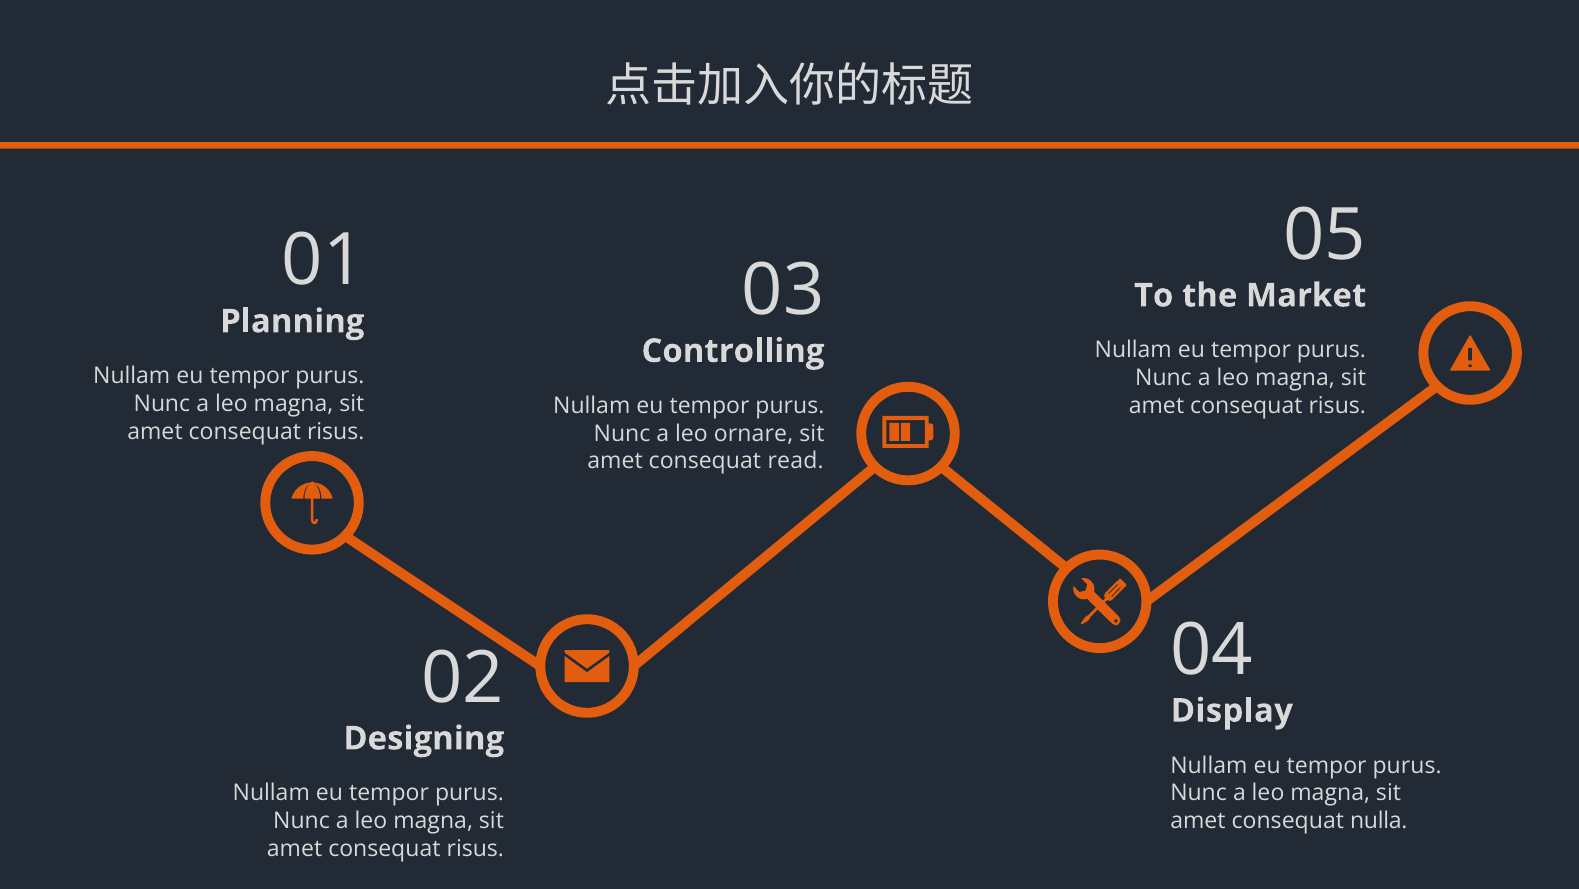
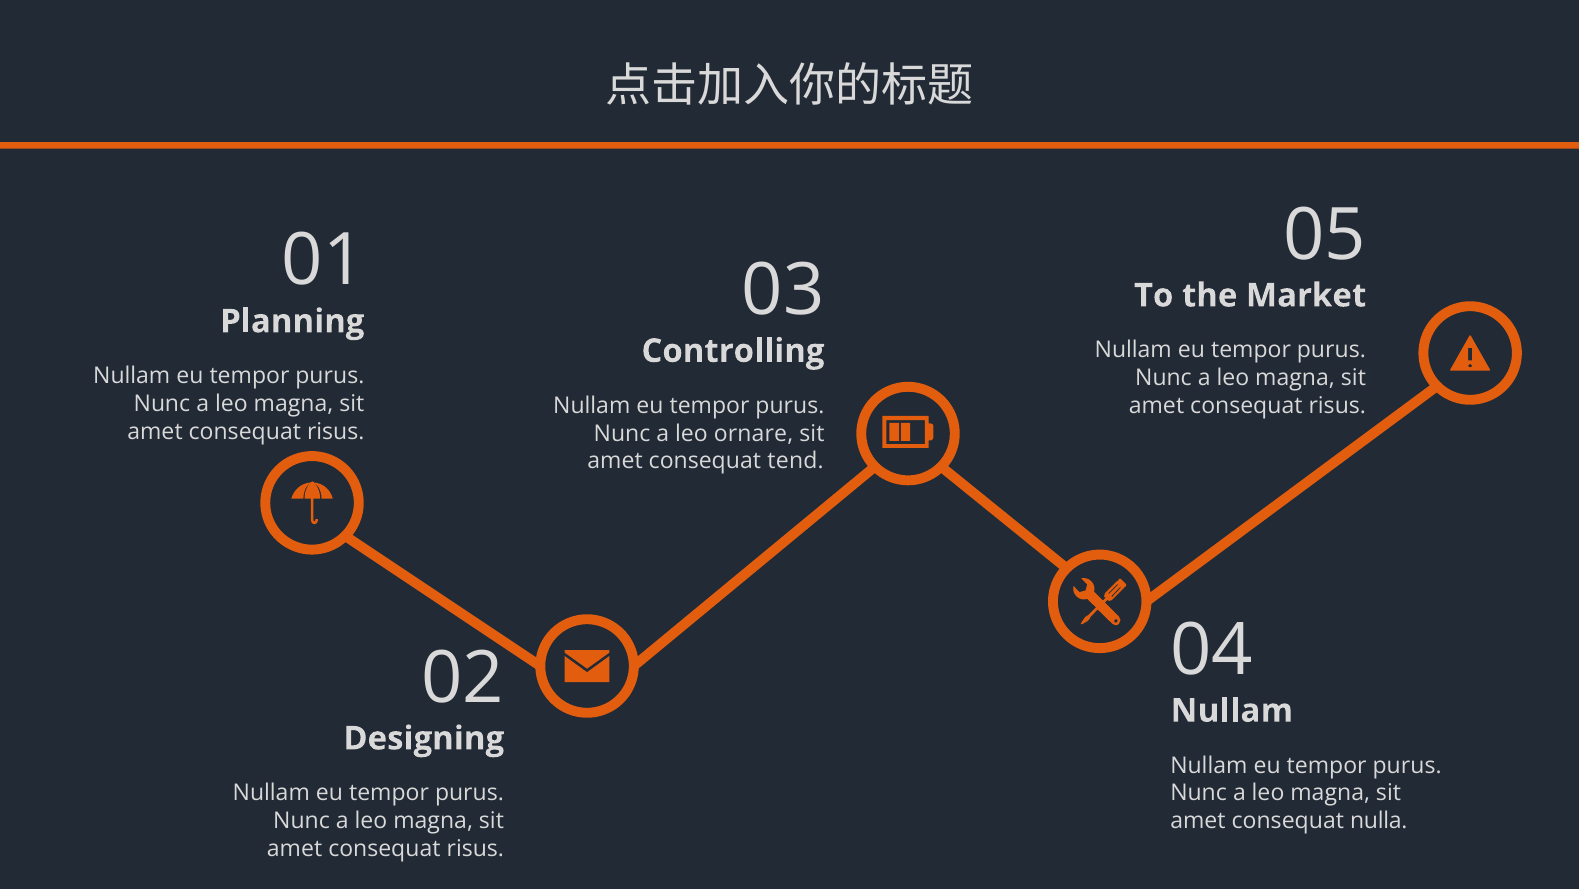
read: read -> tend
Display at (1232, 710): Display -> Nullam
